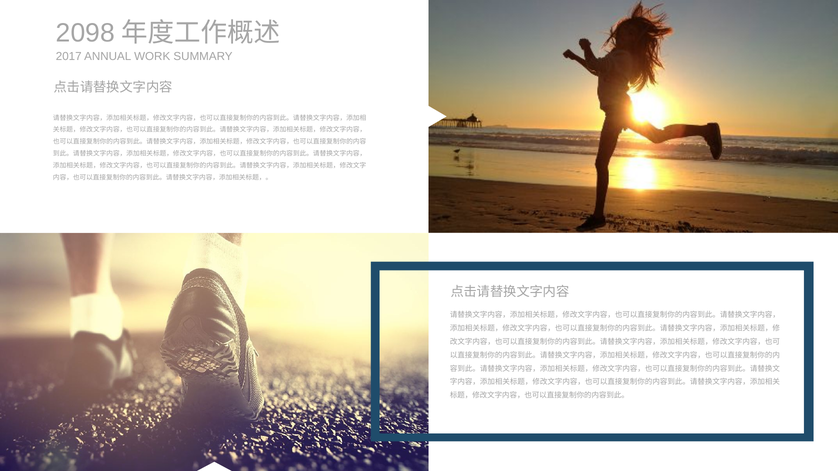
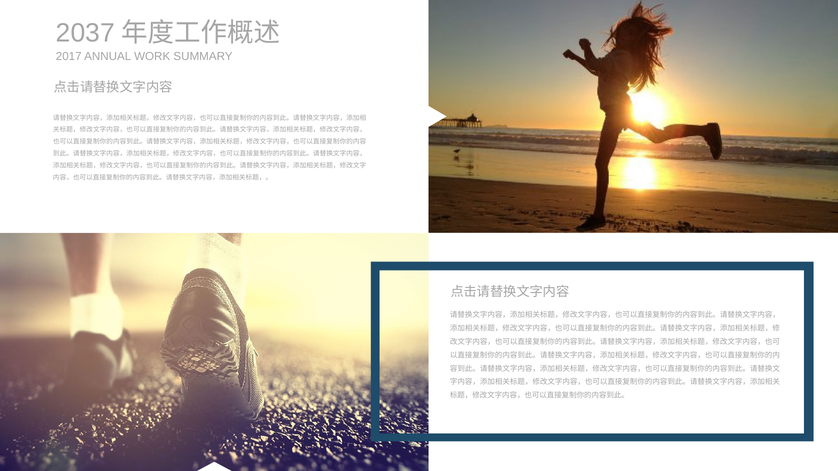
2098: 2098 -> 2037
